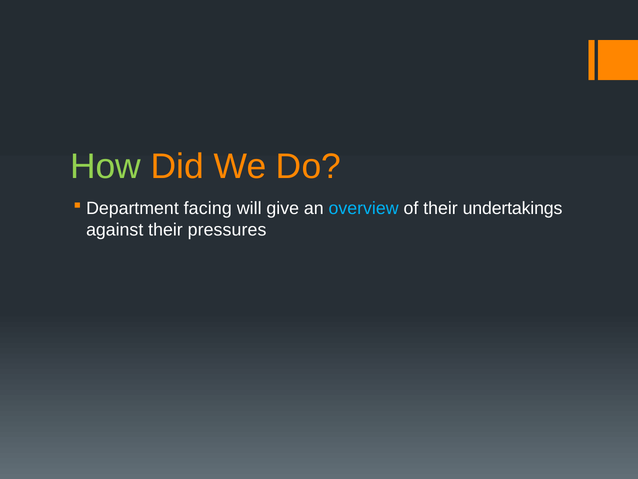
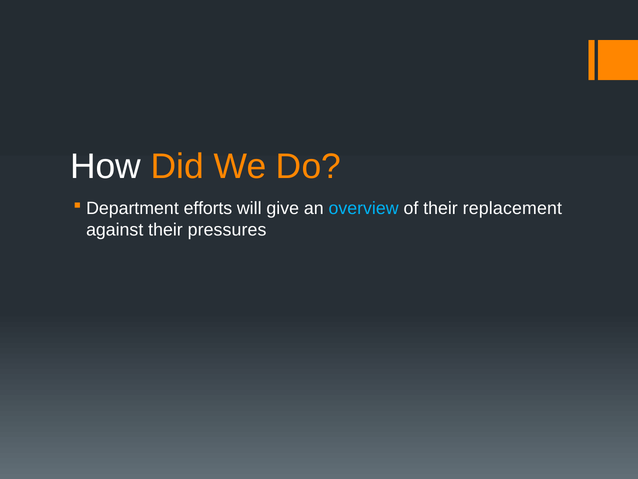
How colour: light green -> white
facing: facing -> efforts
undertakings: undertakings -> replacement
